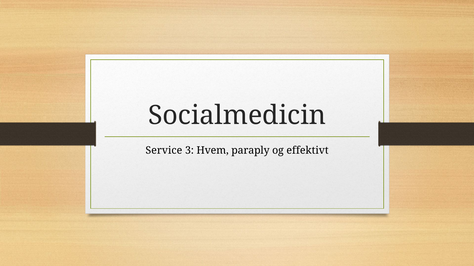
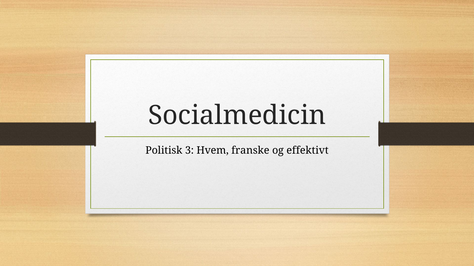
Service: Service -> Politisk
paraply: paraply -> franske
